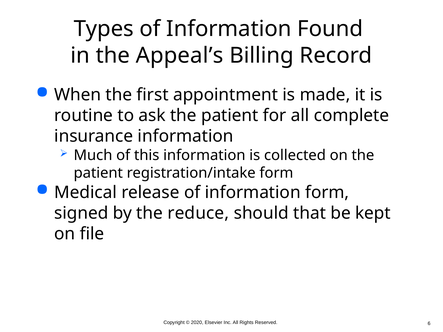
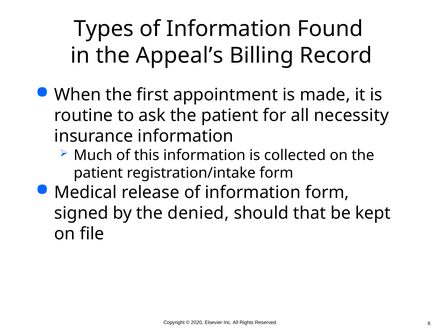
complete: complete -> necessity
reduce: reduce -> denied
